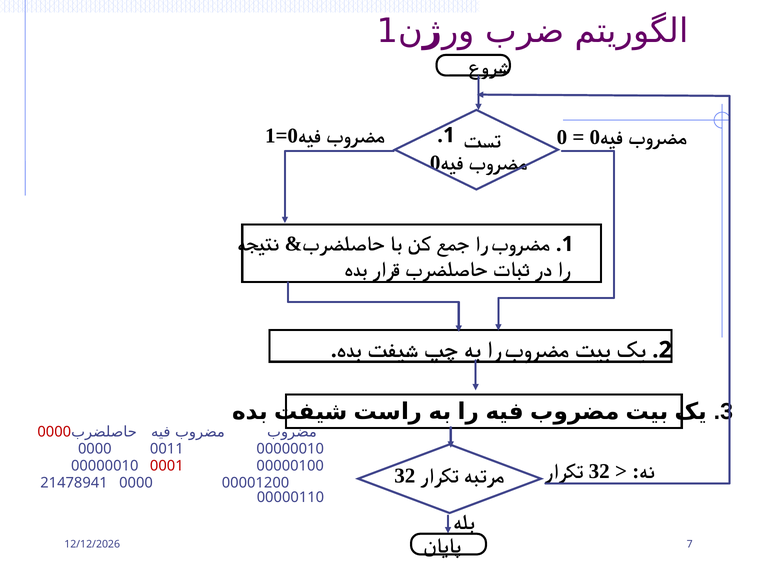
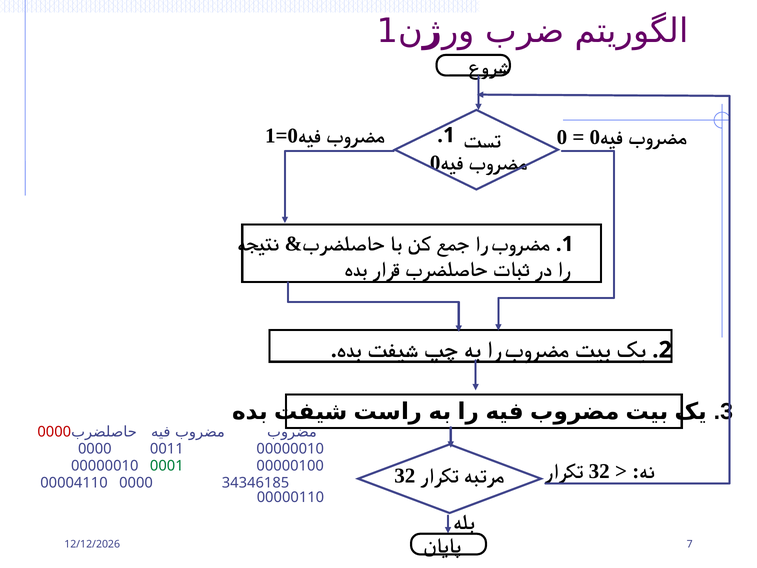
0001 colour: red -> green
21478941: 21478941 -> 00004110
00001200: 00001200 -> 34346185
